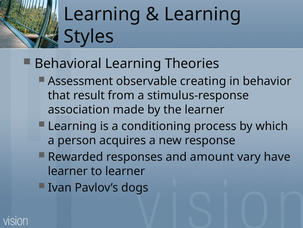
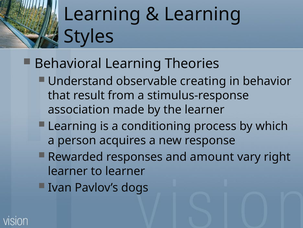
Assessment: Assessment -> Understand
have: have -> right
